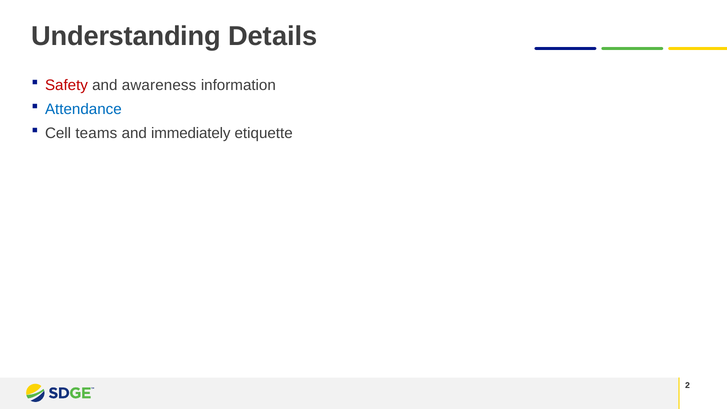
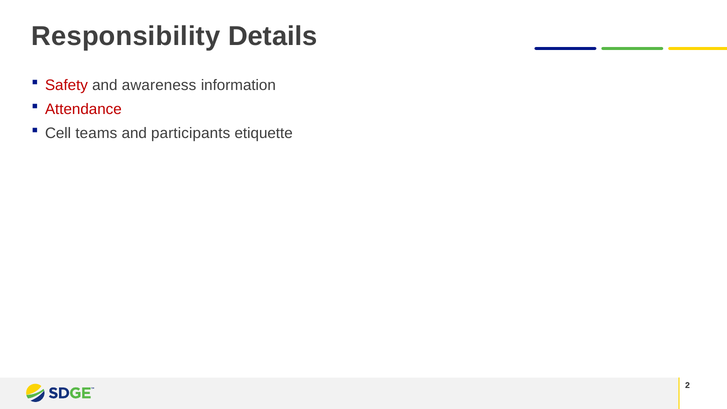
Understanding: Understanding -> Responsibility
Attendance colour: blue -> red
immediately: immediately -> participants
